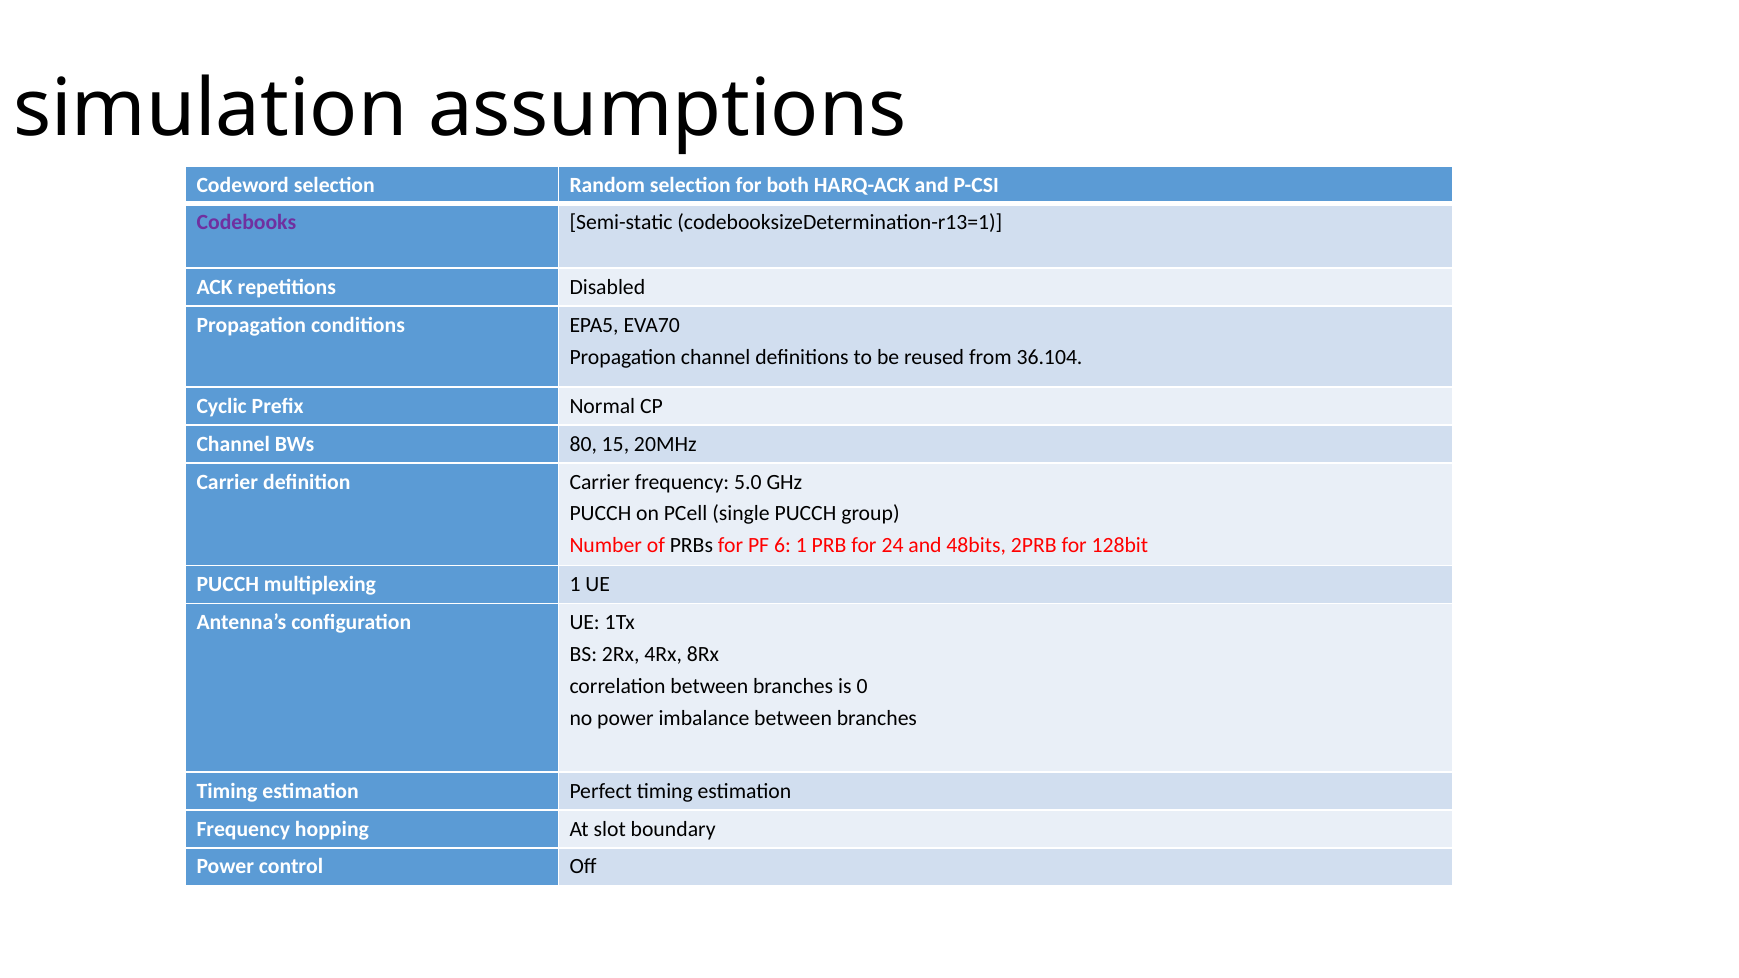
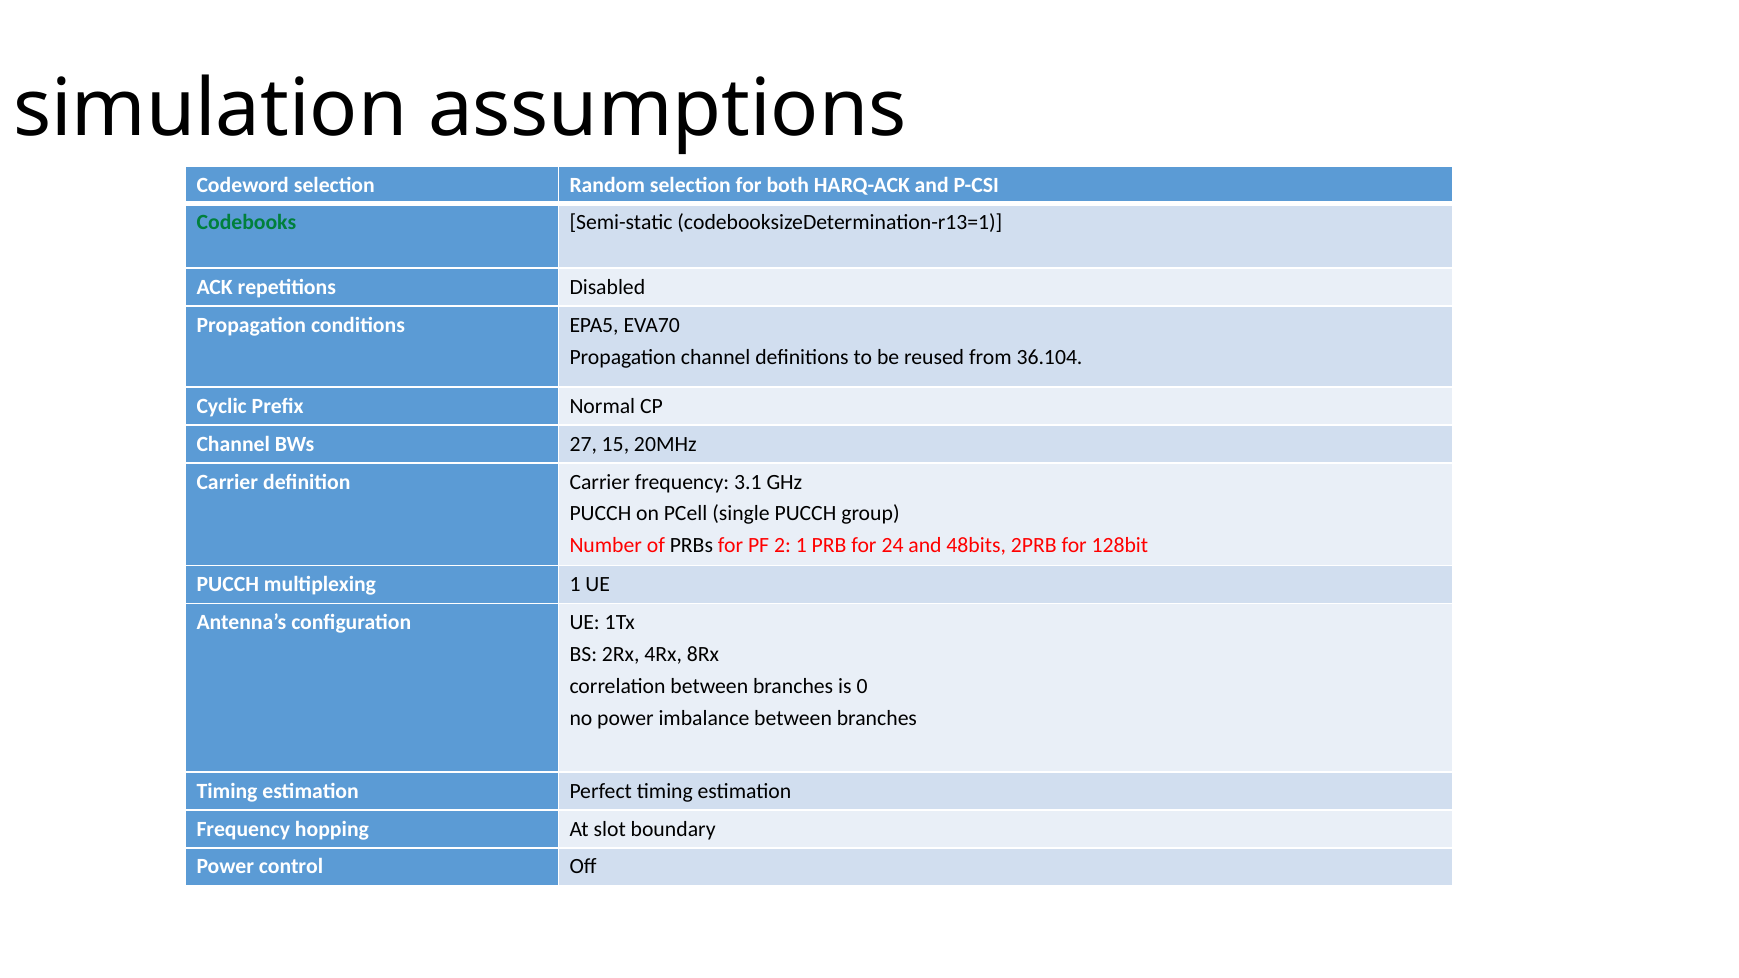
Codebooks colour: purple -> green
80: 80 -> 27
5.0: 5.0 -> 3.1
6: 6 -> 2
